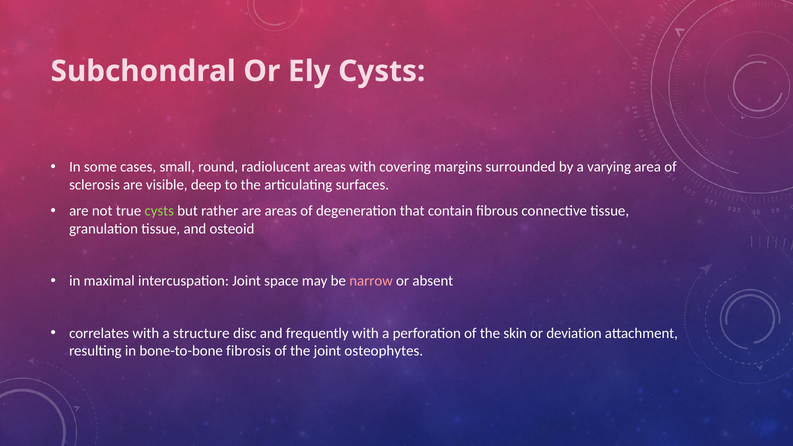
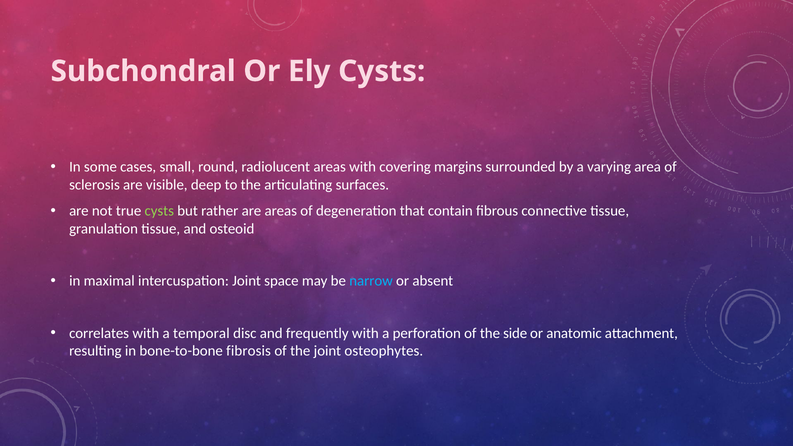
narrow colour: pink -> light blue
structure: structure -> temporal
skin: skin -> side
deviation: deviation -> anatomic
